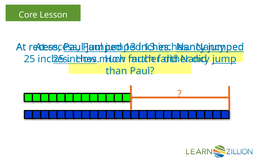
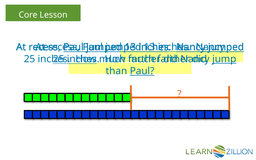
Paul at (142, 71) underline: none -> present
